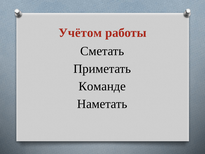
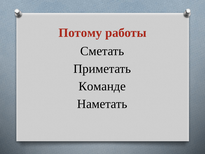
Учётом: Учётом -> Потому
